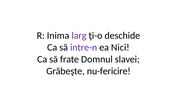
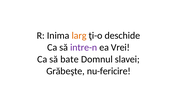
larg colour: purple -> orange
Nici: Nici -> Vrei
frate: frate -> bate
